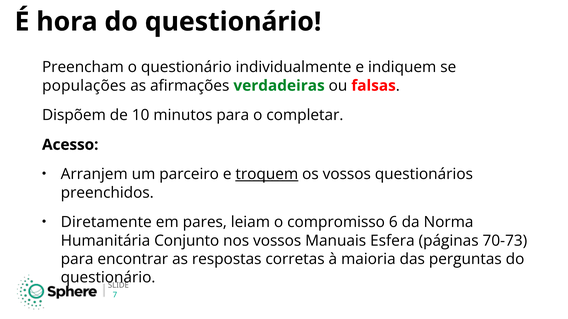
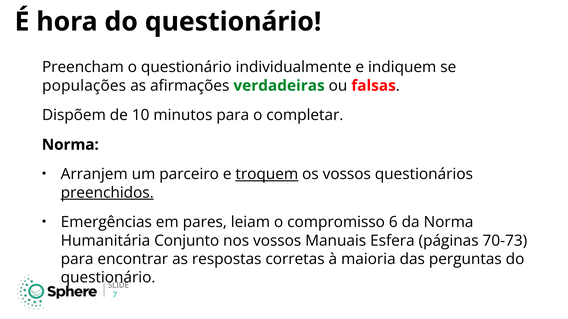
Acesso at (70, 145): Acesso -> Norma
preenchidos underline: none -> present
Diretamente: Diretamente -> Emergências
